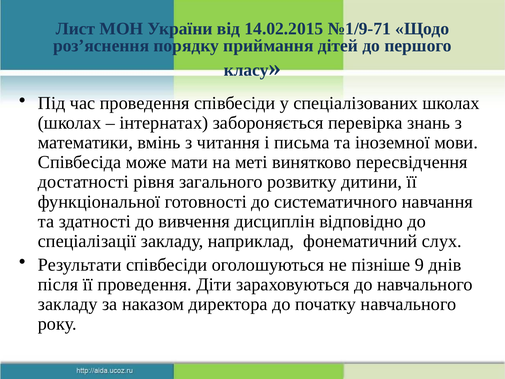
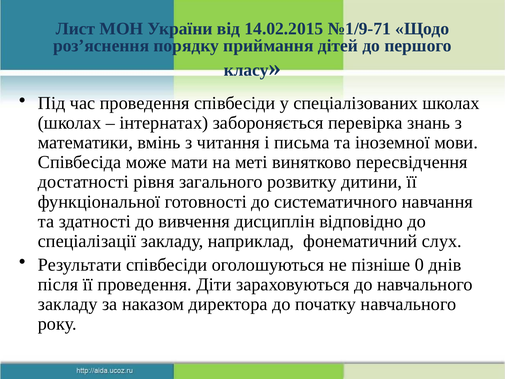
9: 9 -> 0
